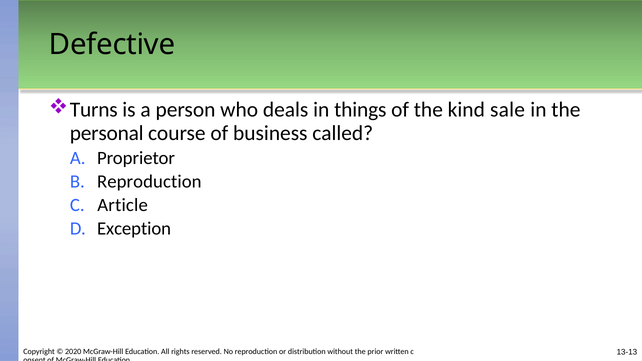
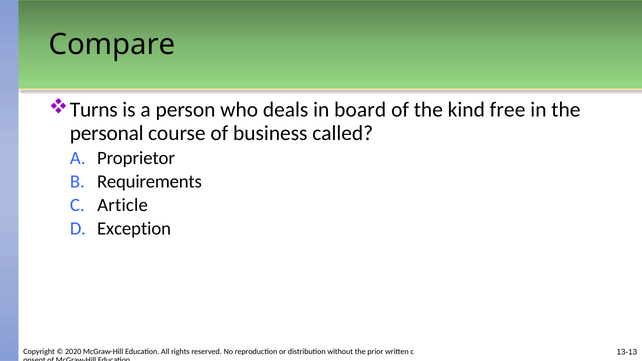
Defective: Defective -> Compare
things: things -> board
sale: sale -> free
Reproduction at (149, 182): Reproduction -> Requirements
